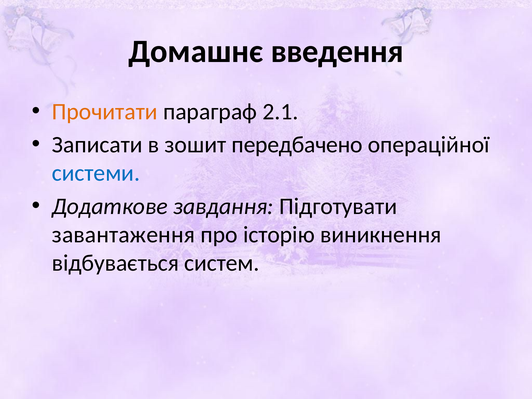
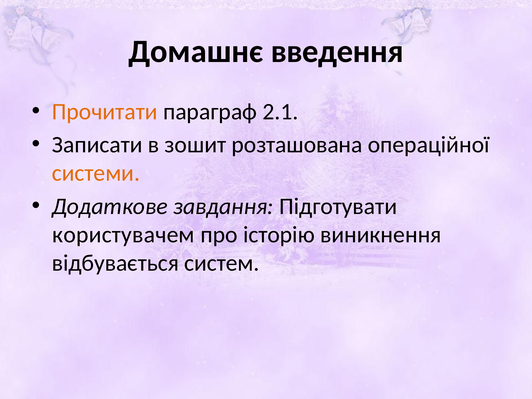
передбачено: передбачено -> розташована
системи colour: blue -> orange
завантаження: завантаження -> користувачем
